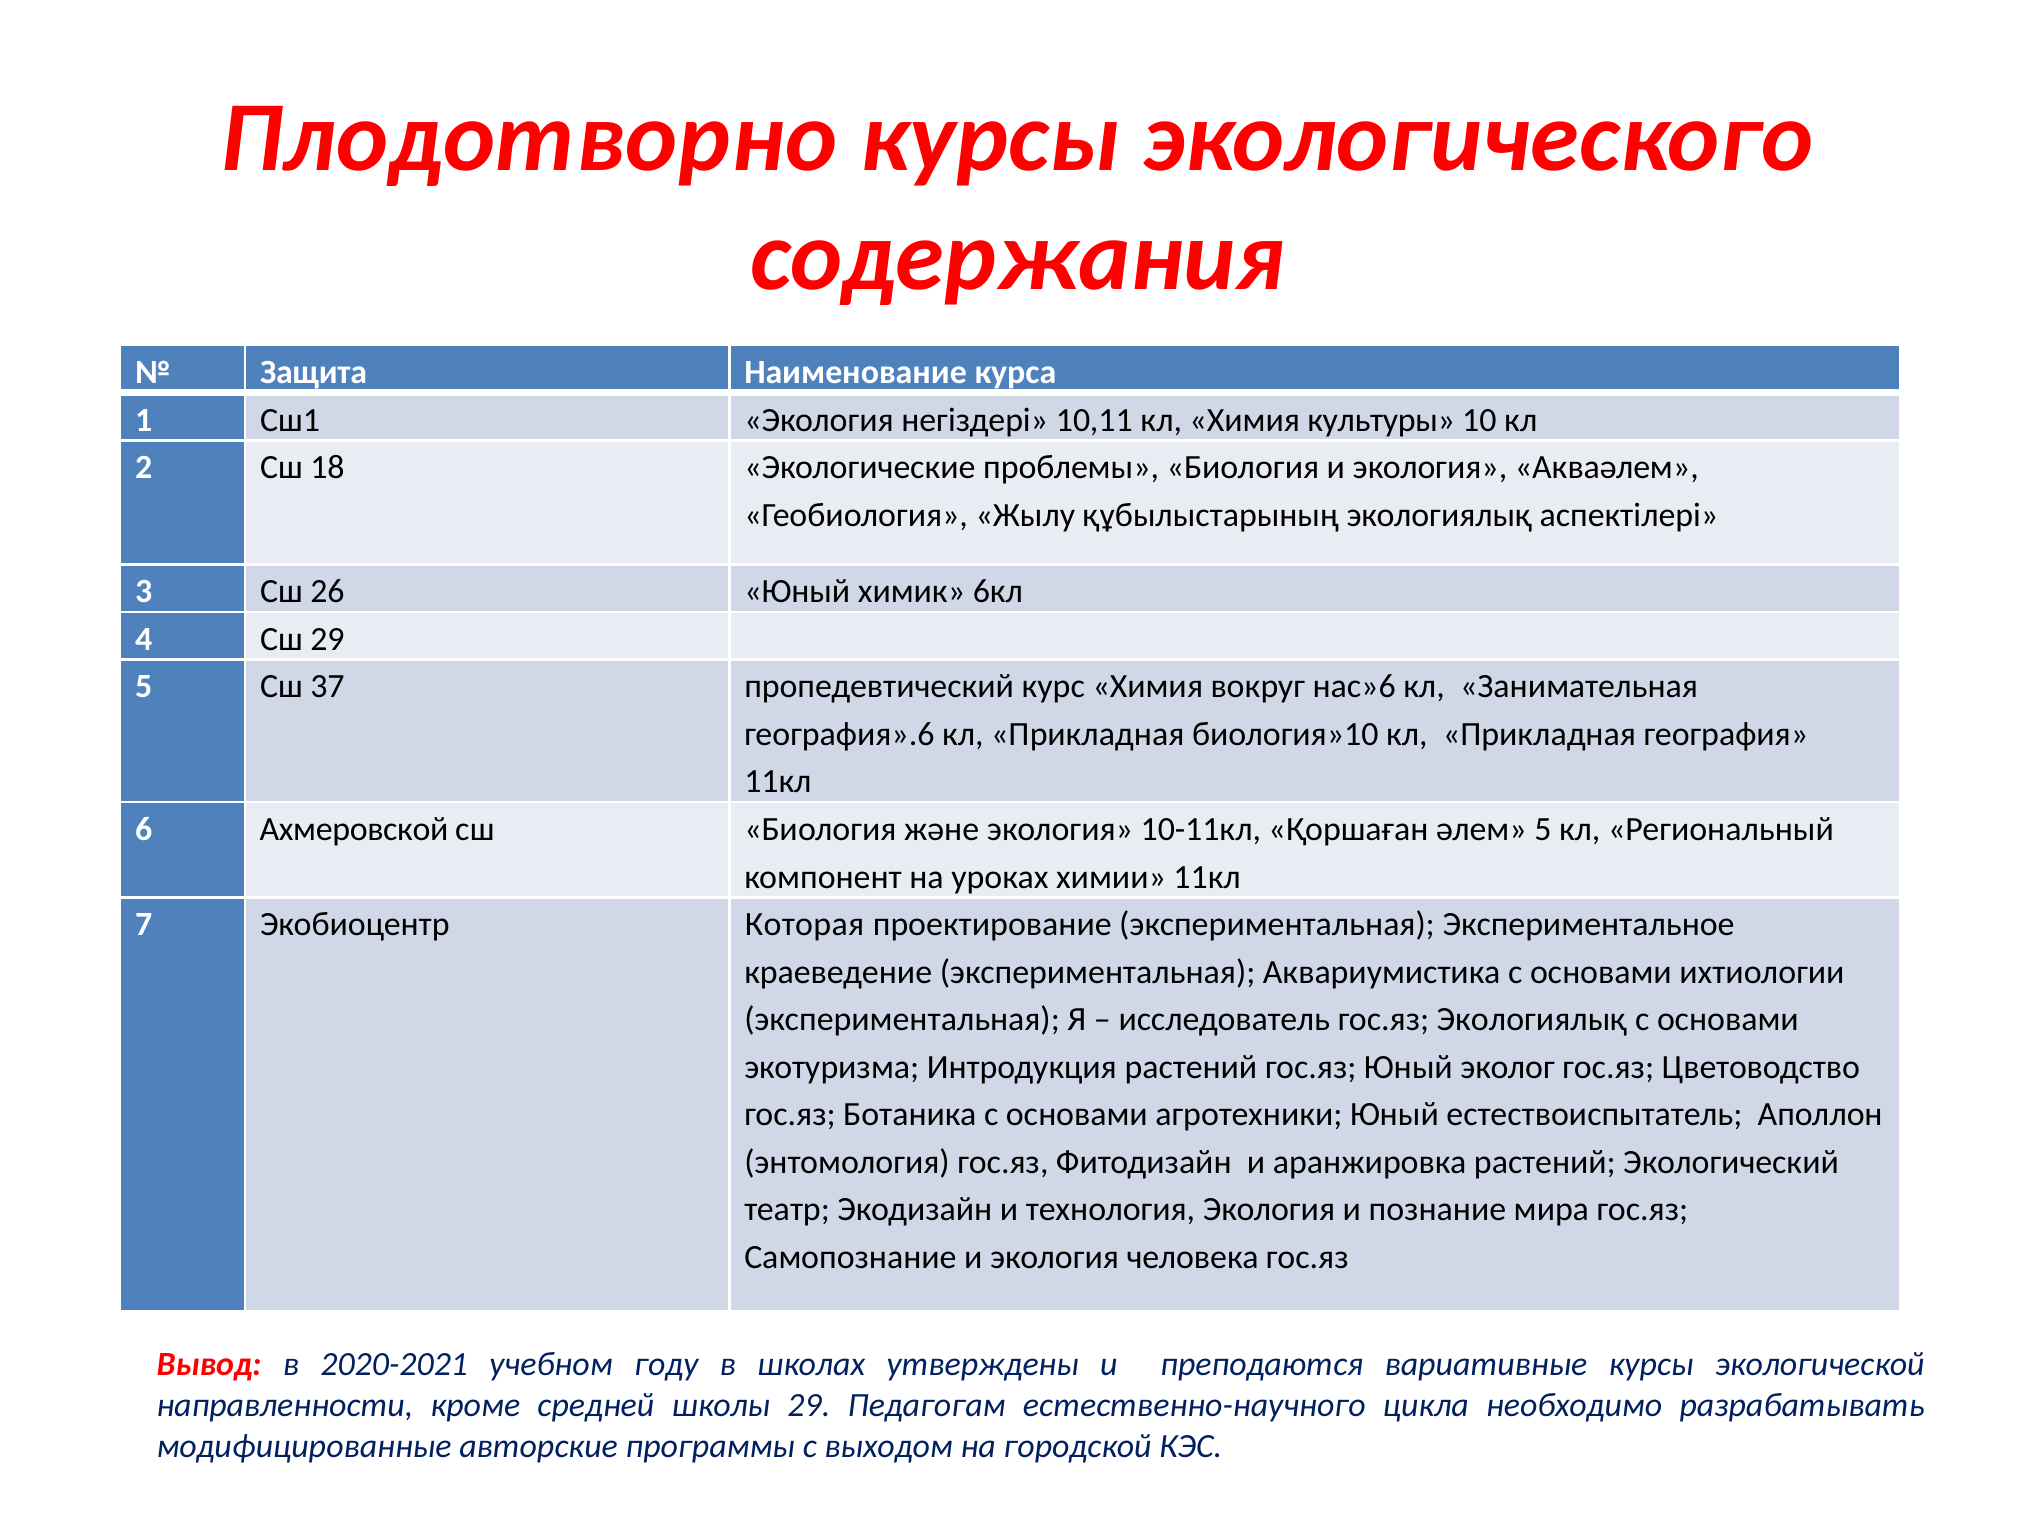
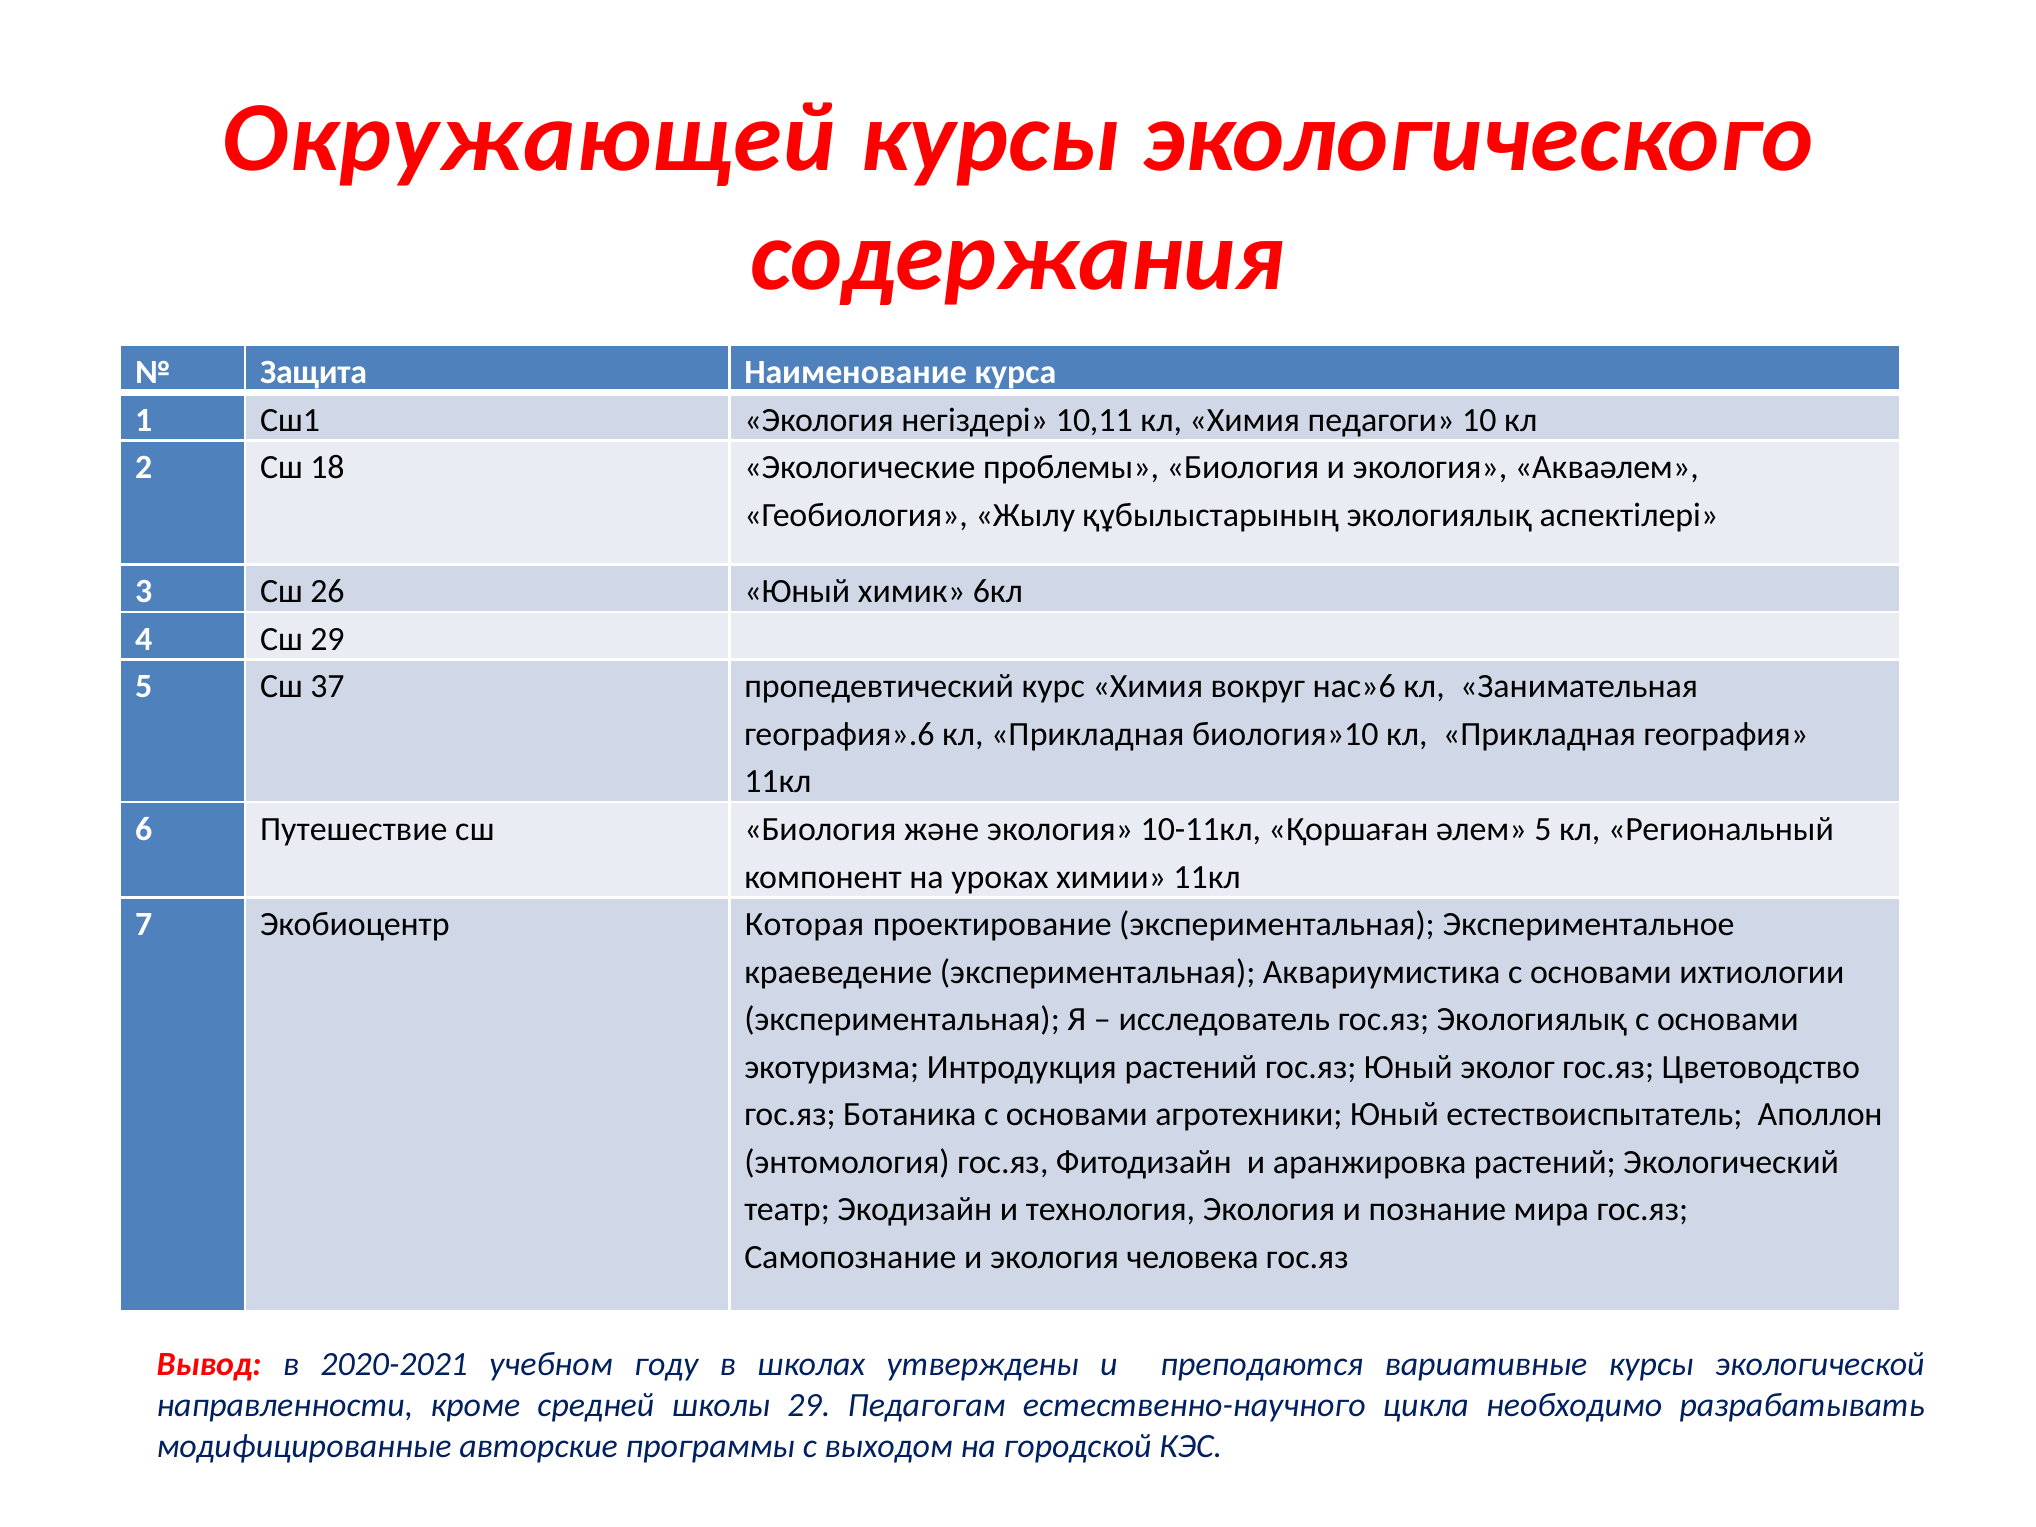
Плодотворно: Плодотворно -> Окружающей
культуры: культуры -> педагоги
Ахмеровской: Ахмеровской -> Путешествие
